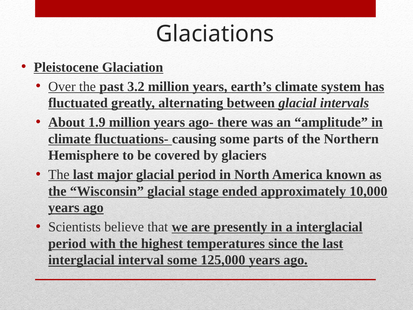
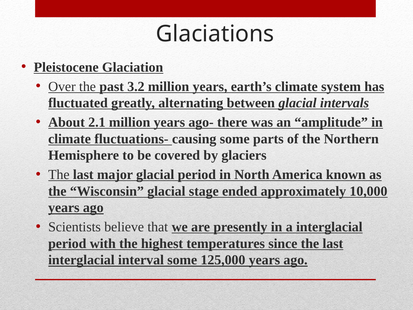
1.9: 1.9 -> 2.1
